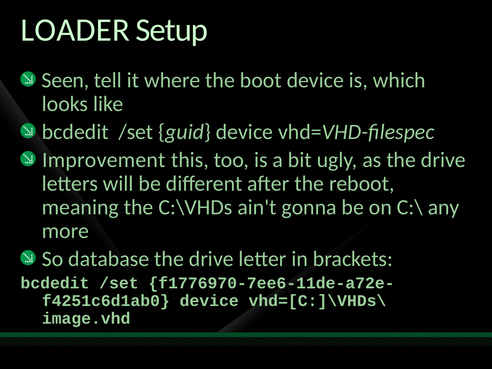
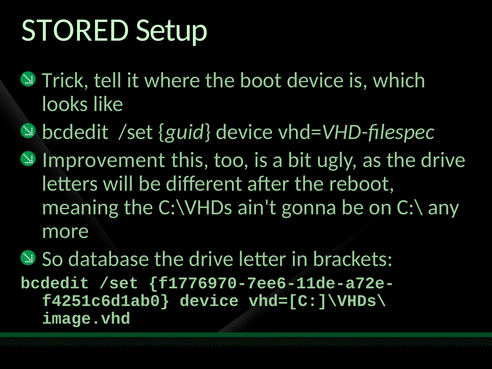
LOADER: LOADER -> STORED
Seen: Seen -> Trick
